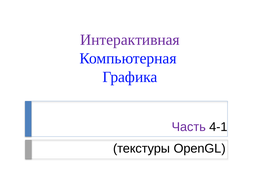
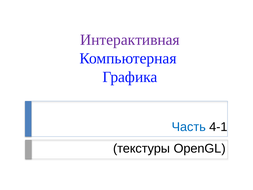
Часть colour: purple -> blue
